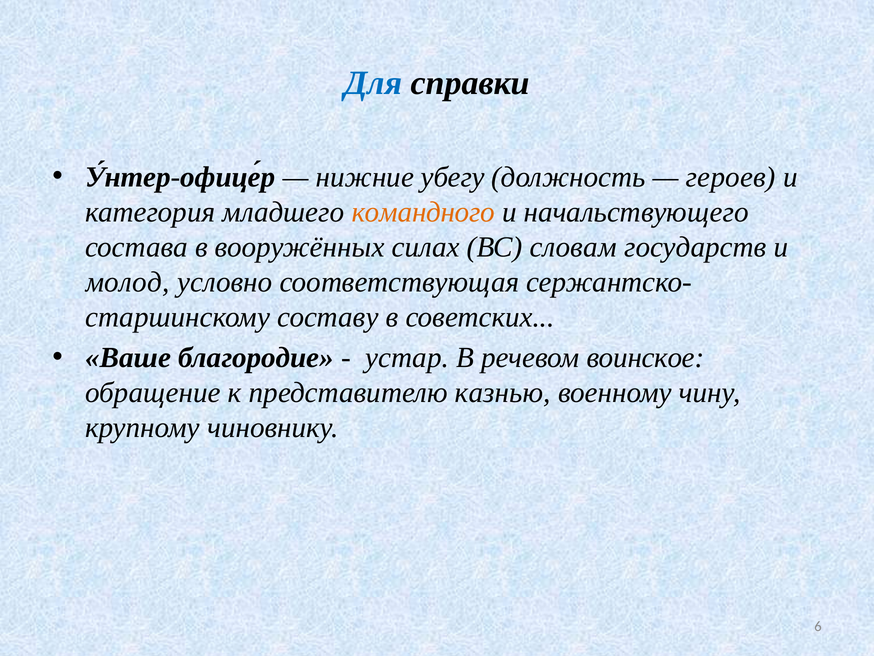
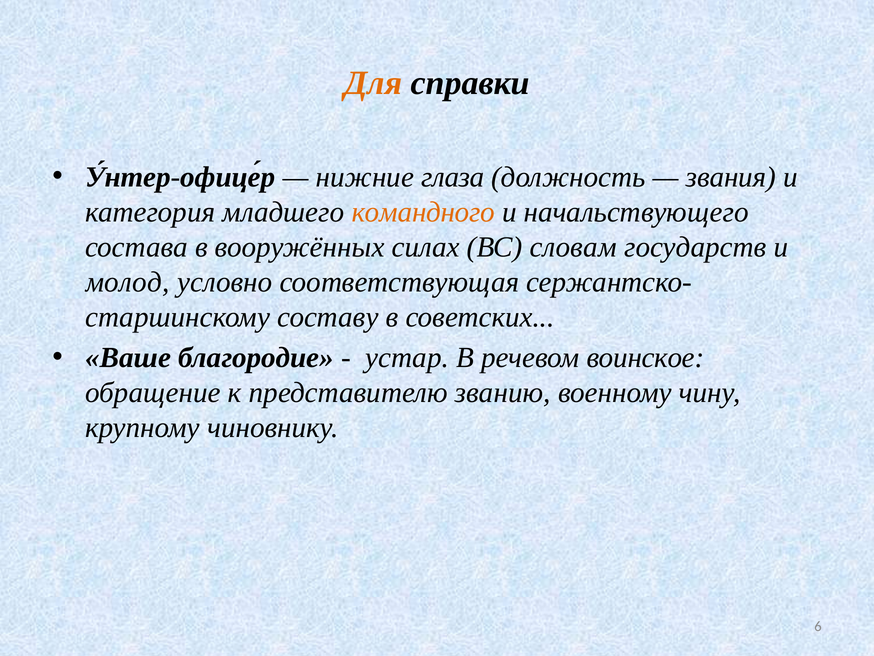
Для colour: blue -> orange
убегу: убегу -> глаза
героев: героев -> звания
казнью: казнью -> званию
